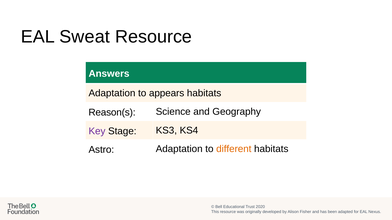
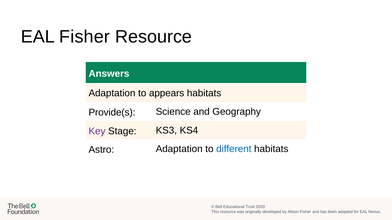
EAL Sweat: Sweat -> Fisher
Reason(s: Reason(s -> Provide(s
different colour: orange -> blue
